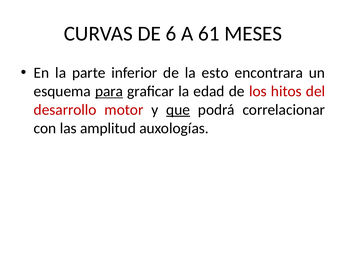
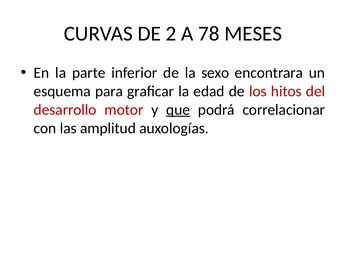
6: 6 -> 2
61: 61 -> 78
esto: esto -> sexo
para underline: present -> none
